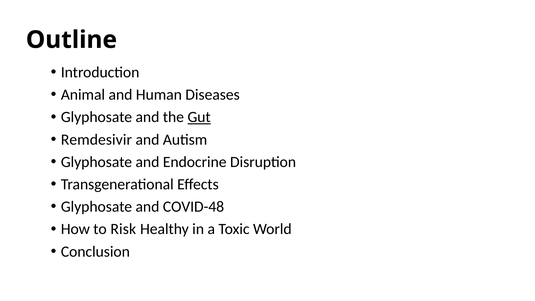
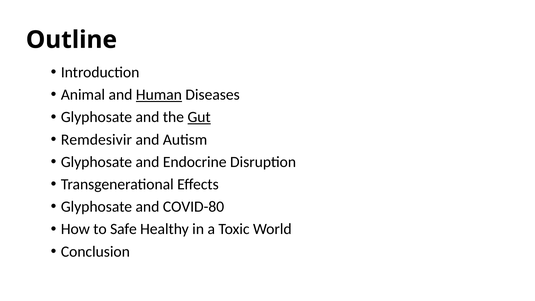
Human underline: none -> present
COVID-48: COVID-48 -> COVID-80
Risk: Risk -> Safe
